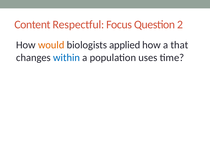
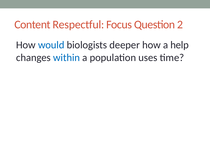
would colour: orange -> blue
applied: applied -> deeper
that: that -> help
